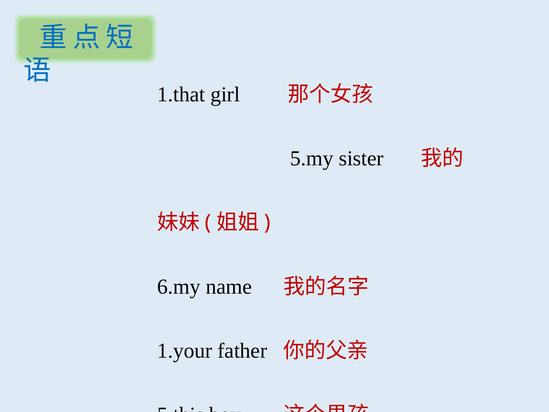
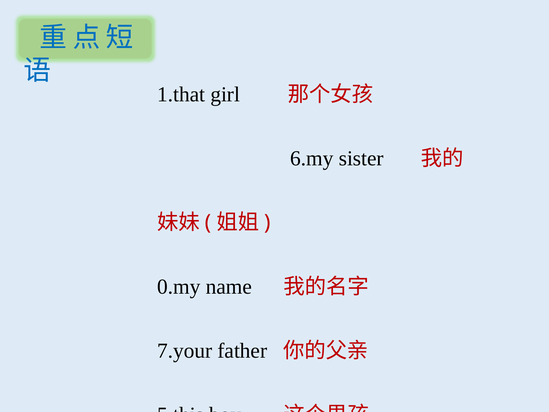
5.my: 5.my -> 6.my
6.my: 6.my -> 0.my
1.your: 1.your -> 7.your
